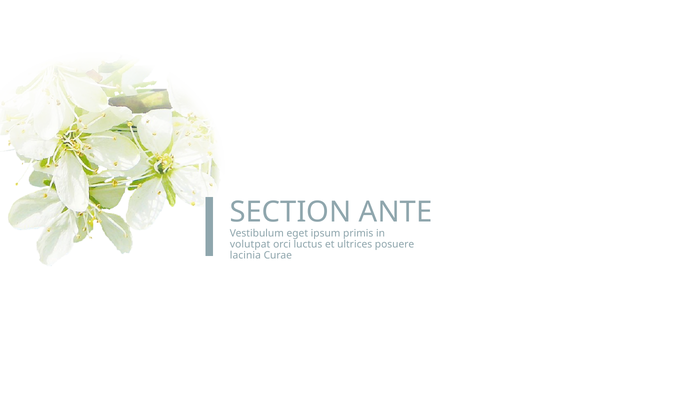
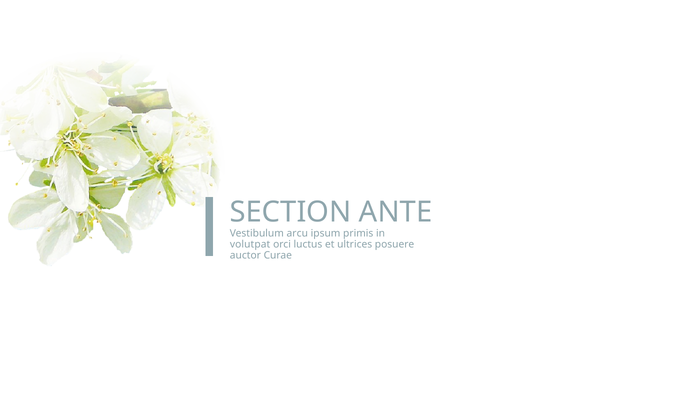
eget: eget -> arcu
lacinia: lacinia -> auctor
